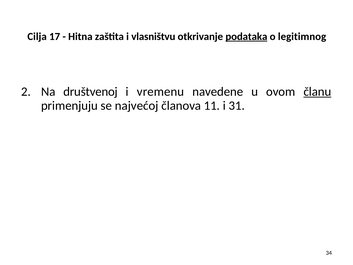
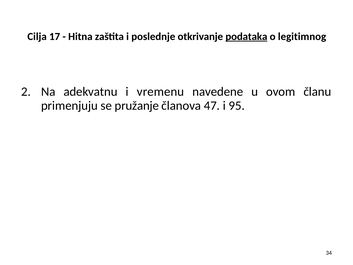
vlasništvu: vlasništvu -> poslednje
društvenoj: društvenoj -> adekvatnu
članu underline: present -> none
najvećoj: najvećoj -> pružanje
11: 11 -> 47
31: 31 -> 95
